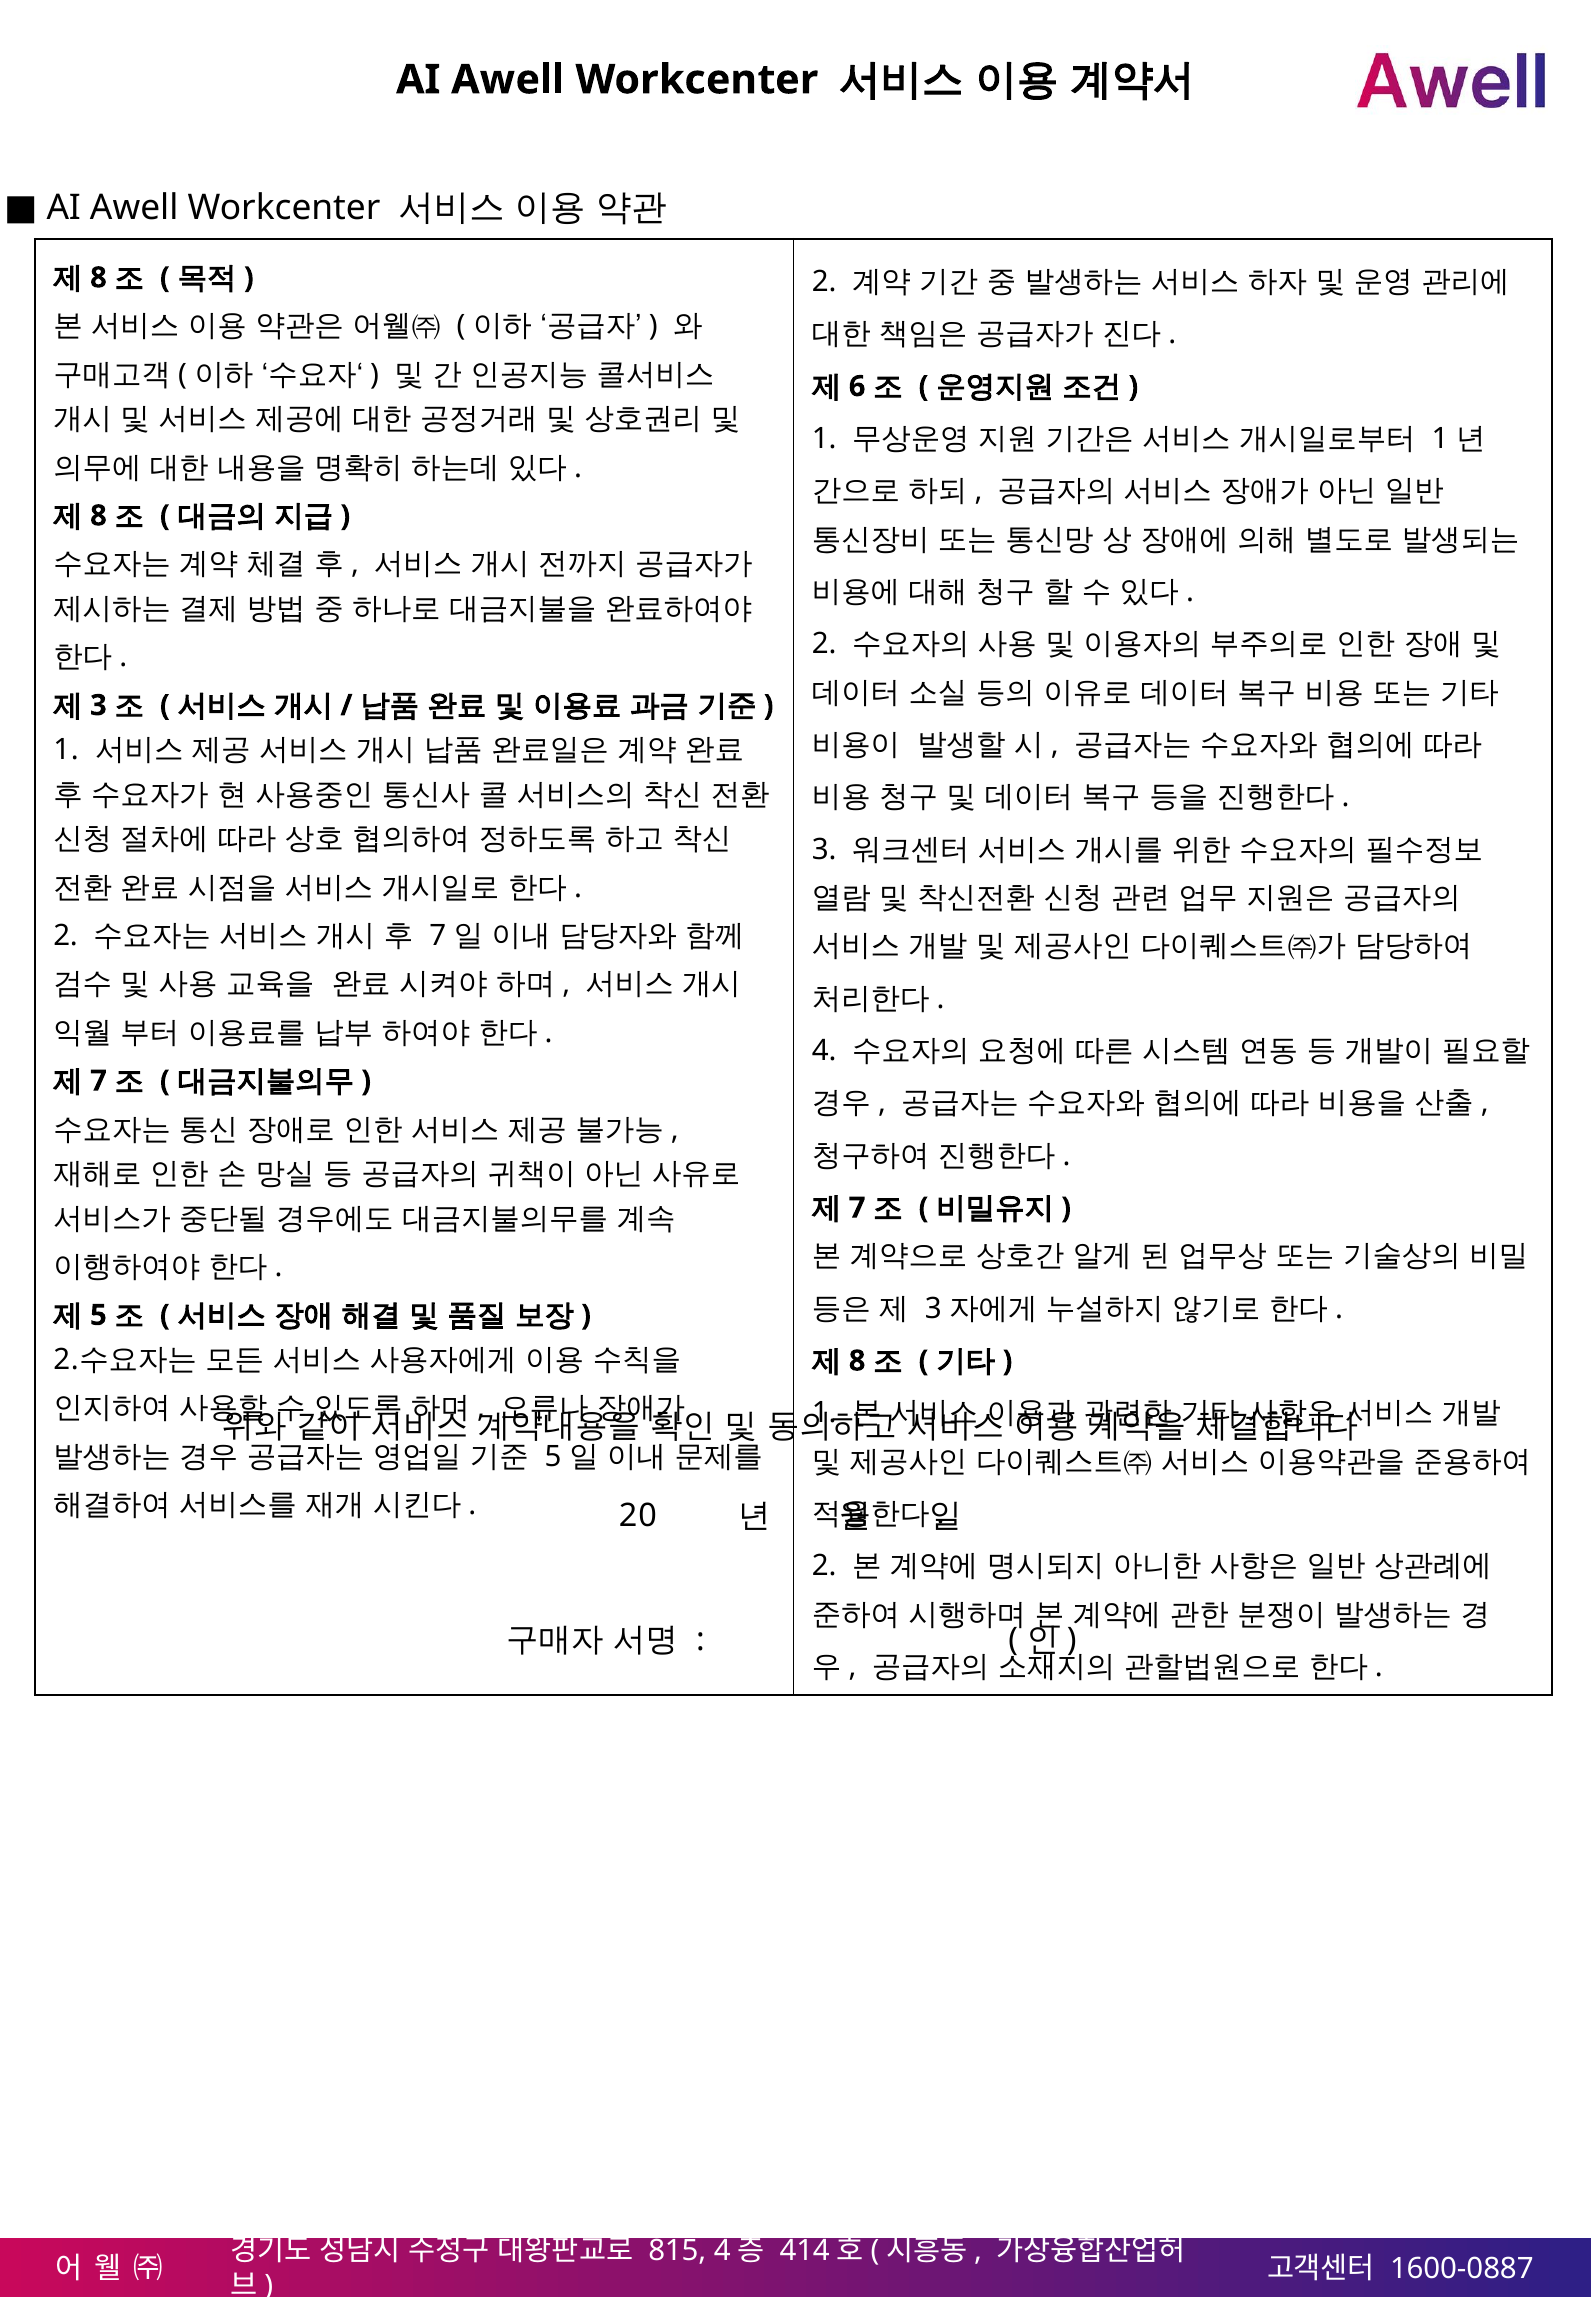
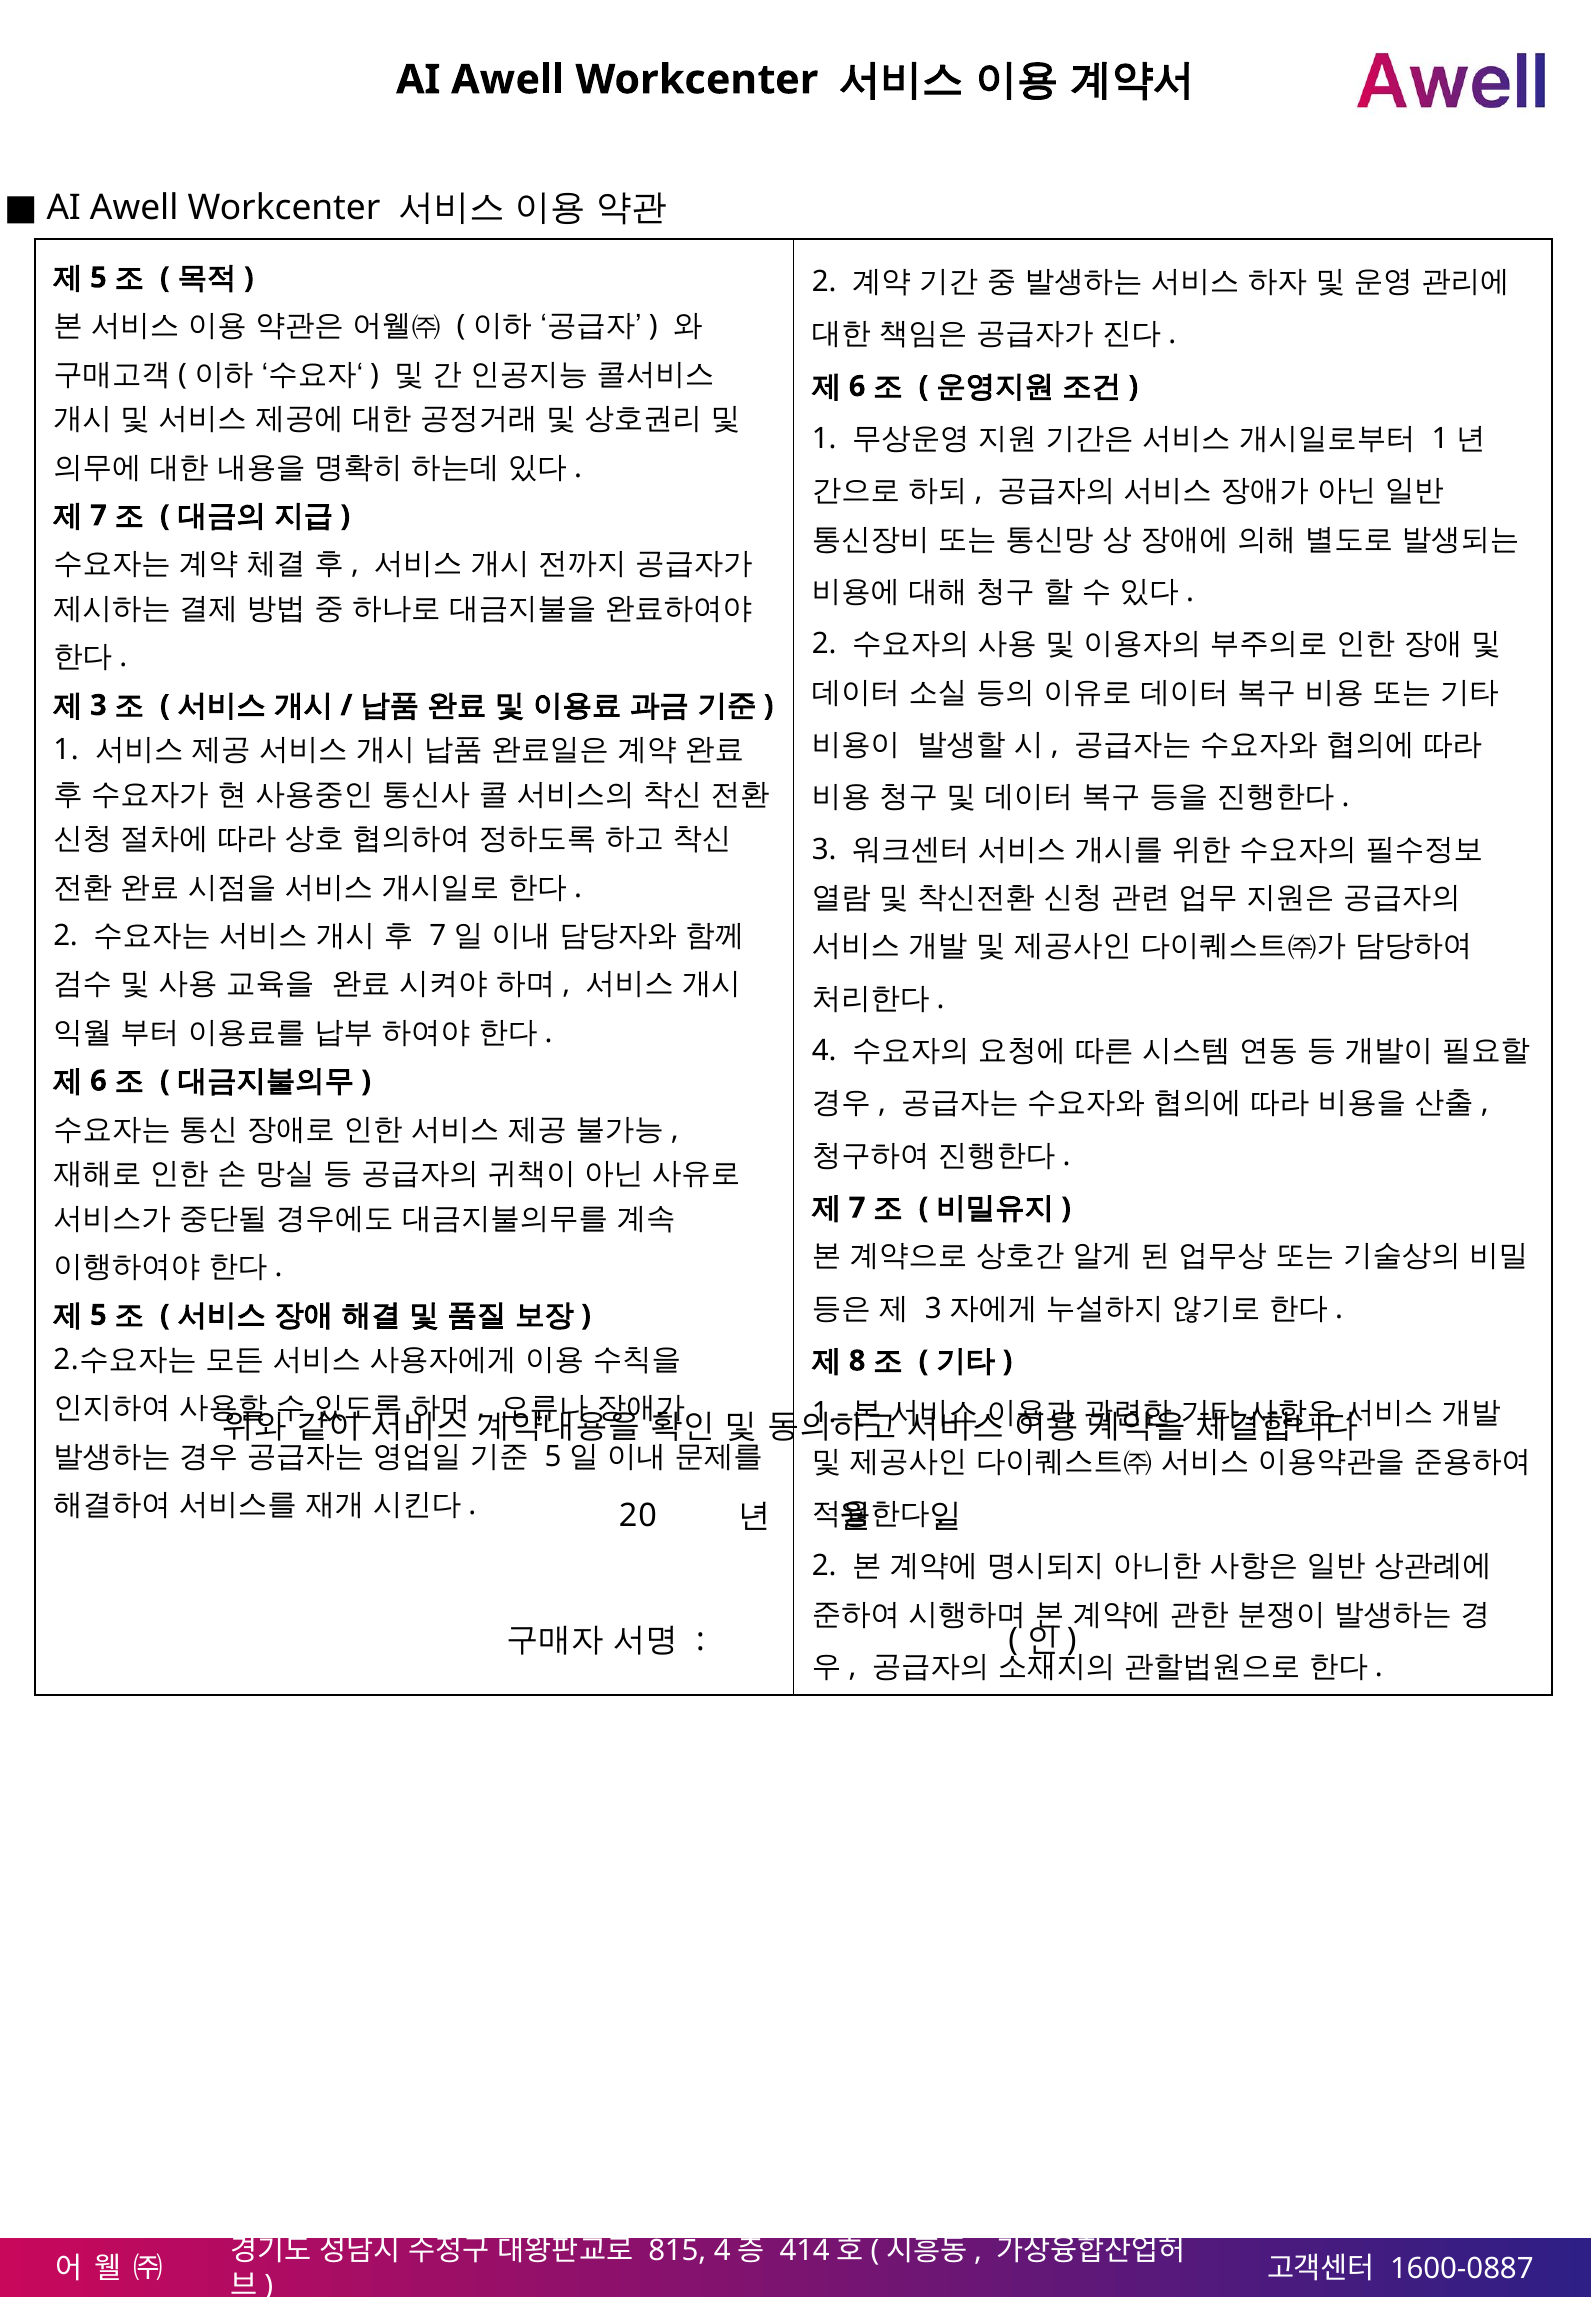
8 at (98, 278): 8 -> 5
8 at (98, 516): 8 -> 7
7 at (98, 1081): 7 -> 6
